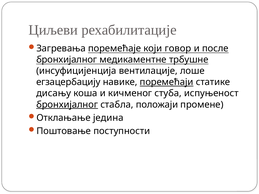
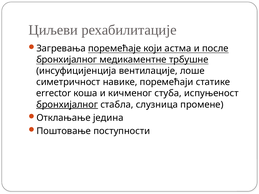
говор: говор -> астма
егзацербацију: егзацербацију -> симетричност
поремећаји underline: present -> none
дисању: дисању -> errector
положаји: положаји -> слузница
